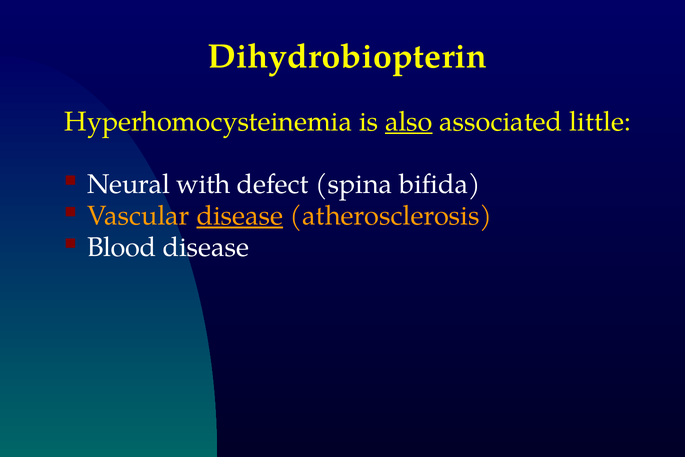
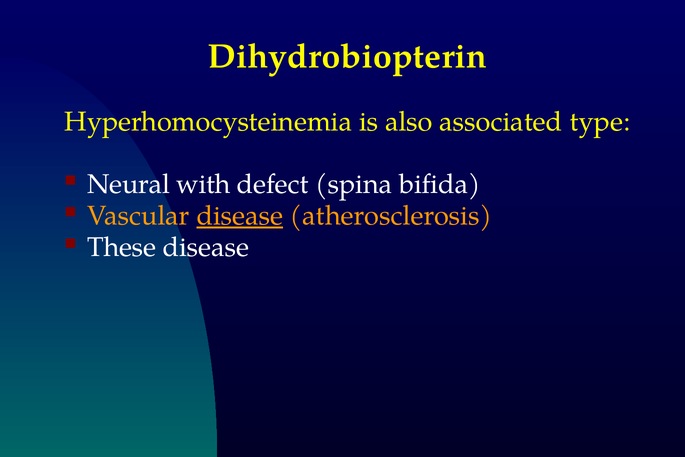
also underline: present -> none
little: little -> type
Blood: Blood -> These
